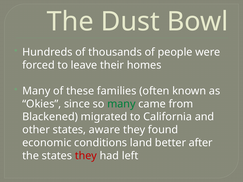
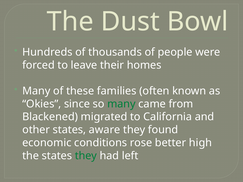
land: land -> rose
after: after -> high
they at (86, 156) colour: red -> green
